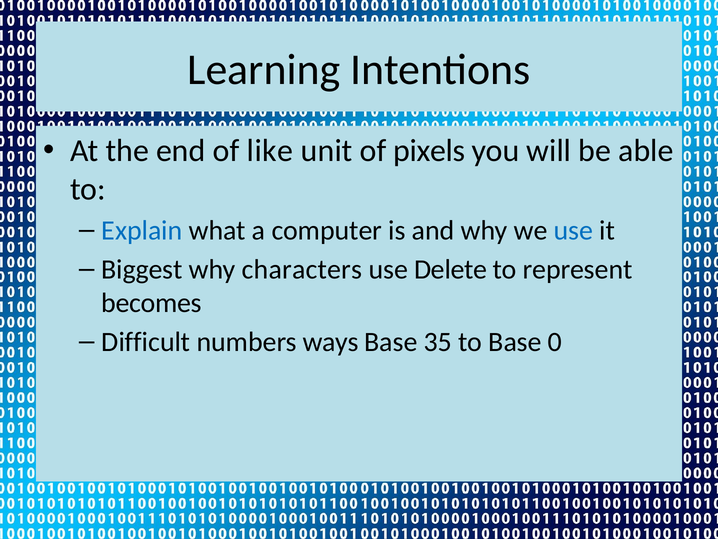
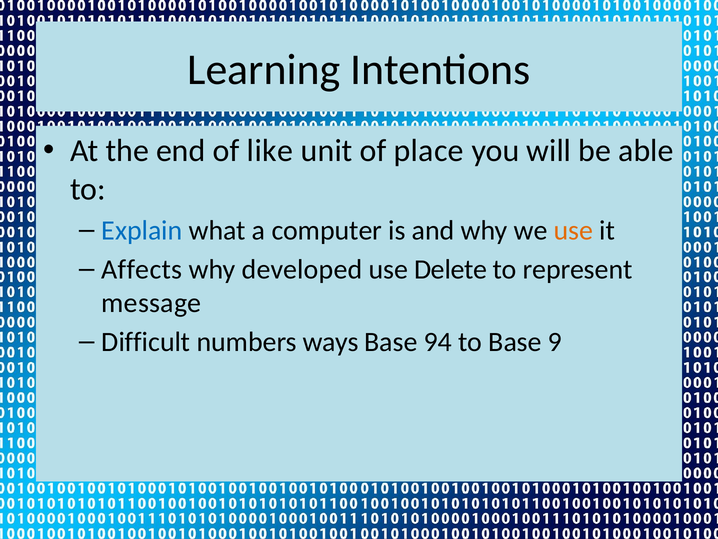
pixels: pixels -> place
use at (573, 230) colour: blue -> orange
Biggest: Biggest -> Affects
characters: characters -> developed
becomes: becomes -> message
35: 35 -> 94
0: 0 -> 9
